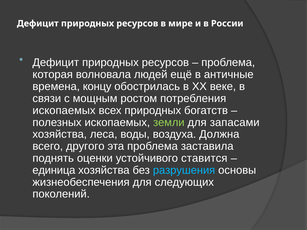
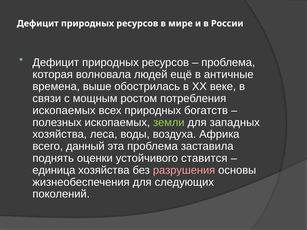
концу: концу -> выше
запасами: запасами -> западных
Должна: Должна -> Африка
другого: другого -> данный
разрушения colour: light blue -> pink
